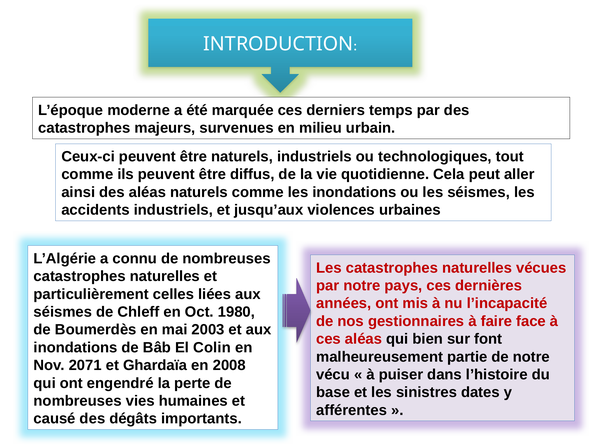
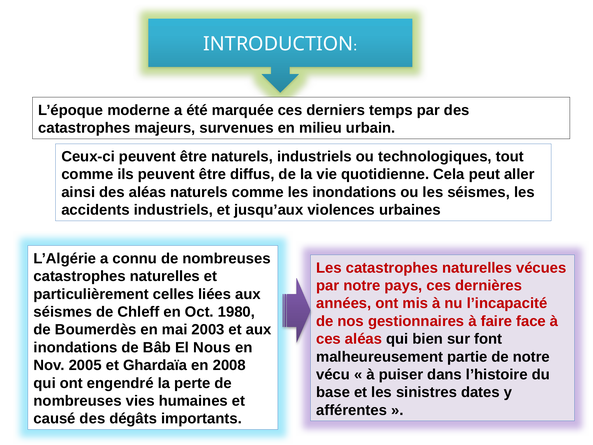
Colin: Colin -> Nous
2071: 2071 -> 2005
